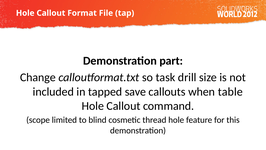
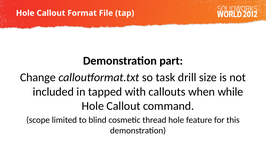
save: save -> with
table: table -> while
